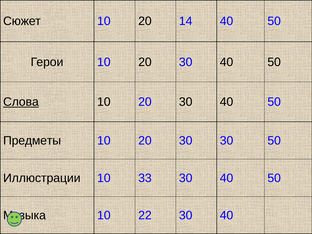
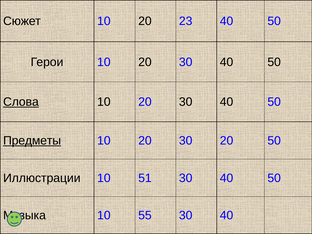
14: 14 -> 23
Предметы underline: none -> present
30 30: 30 -> 20
33: 33 -> 51
22: 22 -> 55
